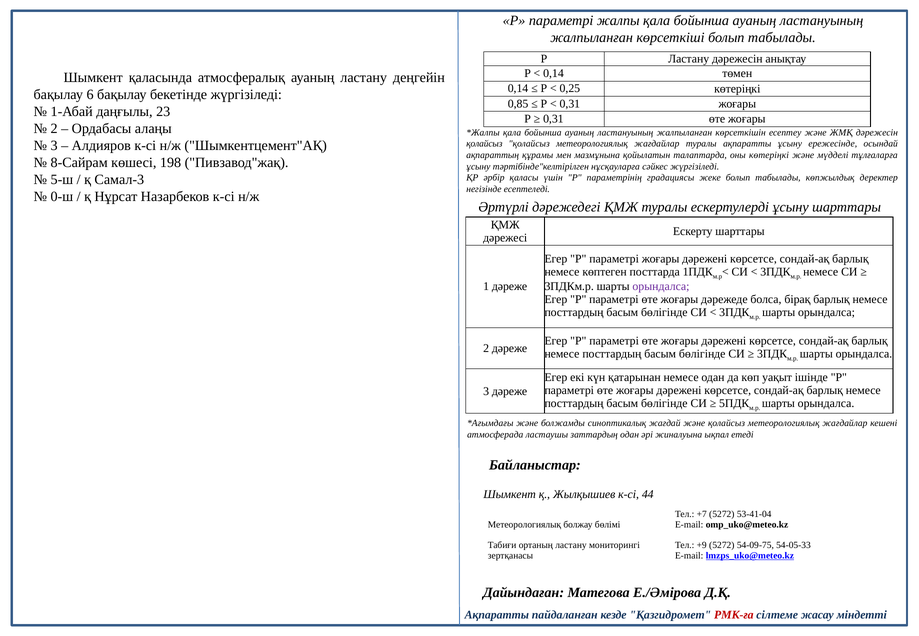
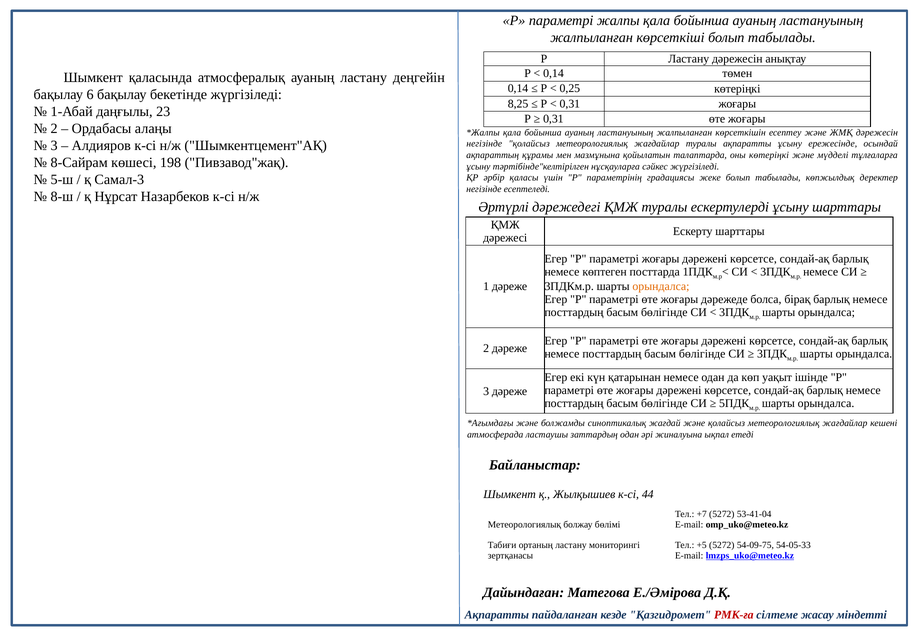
0,85: 0,85 -> 8,25
қолайсыз at (484, 144): қолайсыз -> негізінде
0-ш: 0-ш -> 8-ш
орындалса at (661, 287) colour: purple -> orange
+9: +9 -> +5
